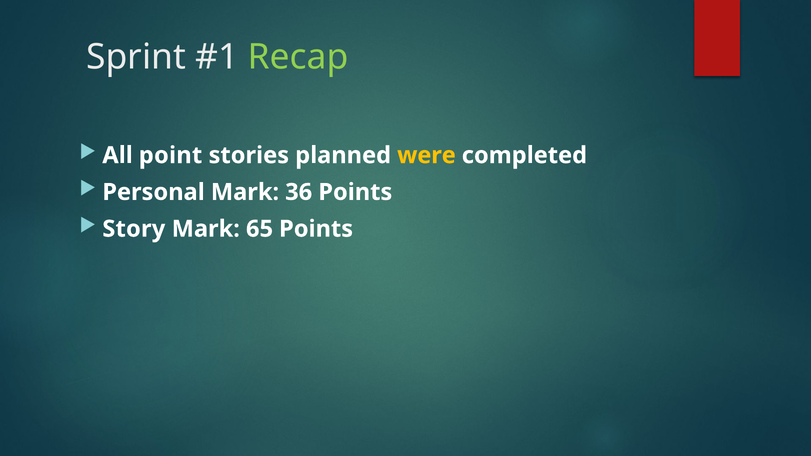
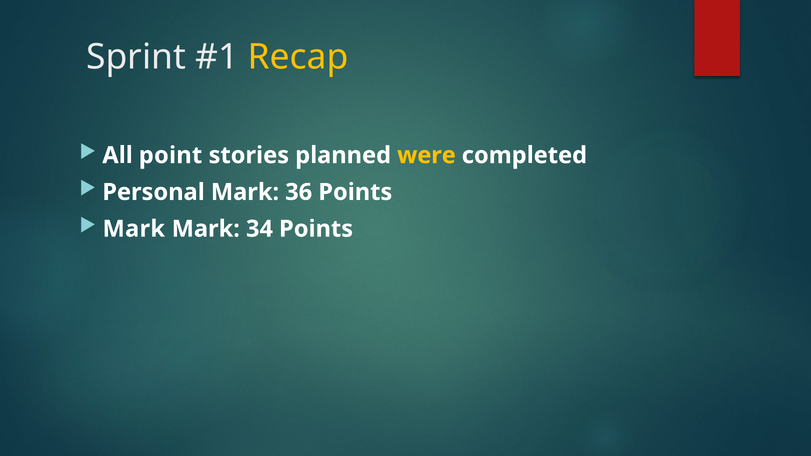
Recap colour: light green -> yellow
Story at (134, 229): Story -> Mark
65: 65 -> 34
